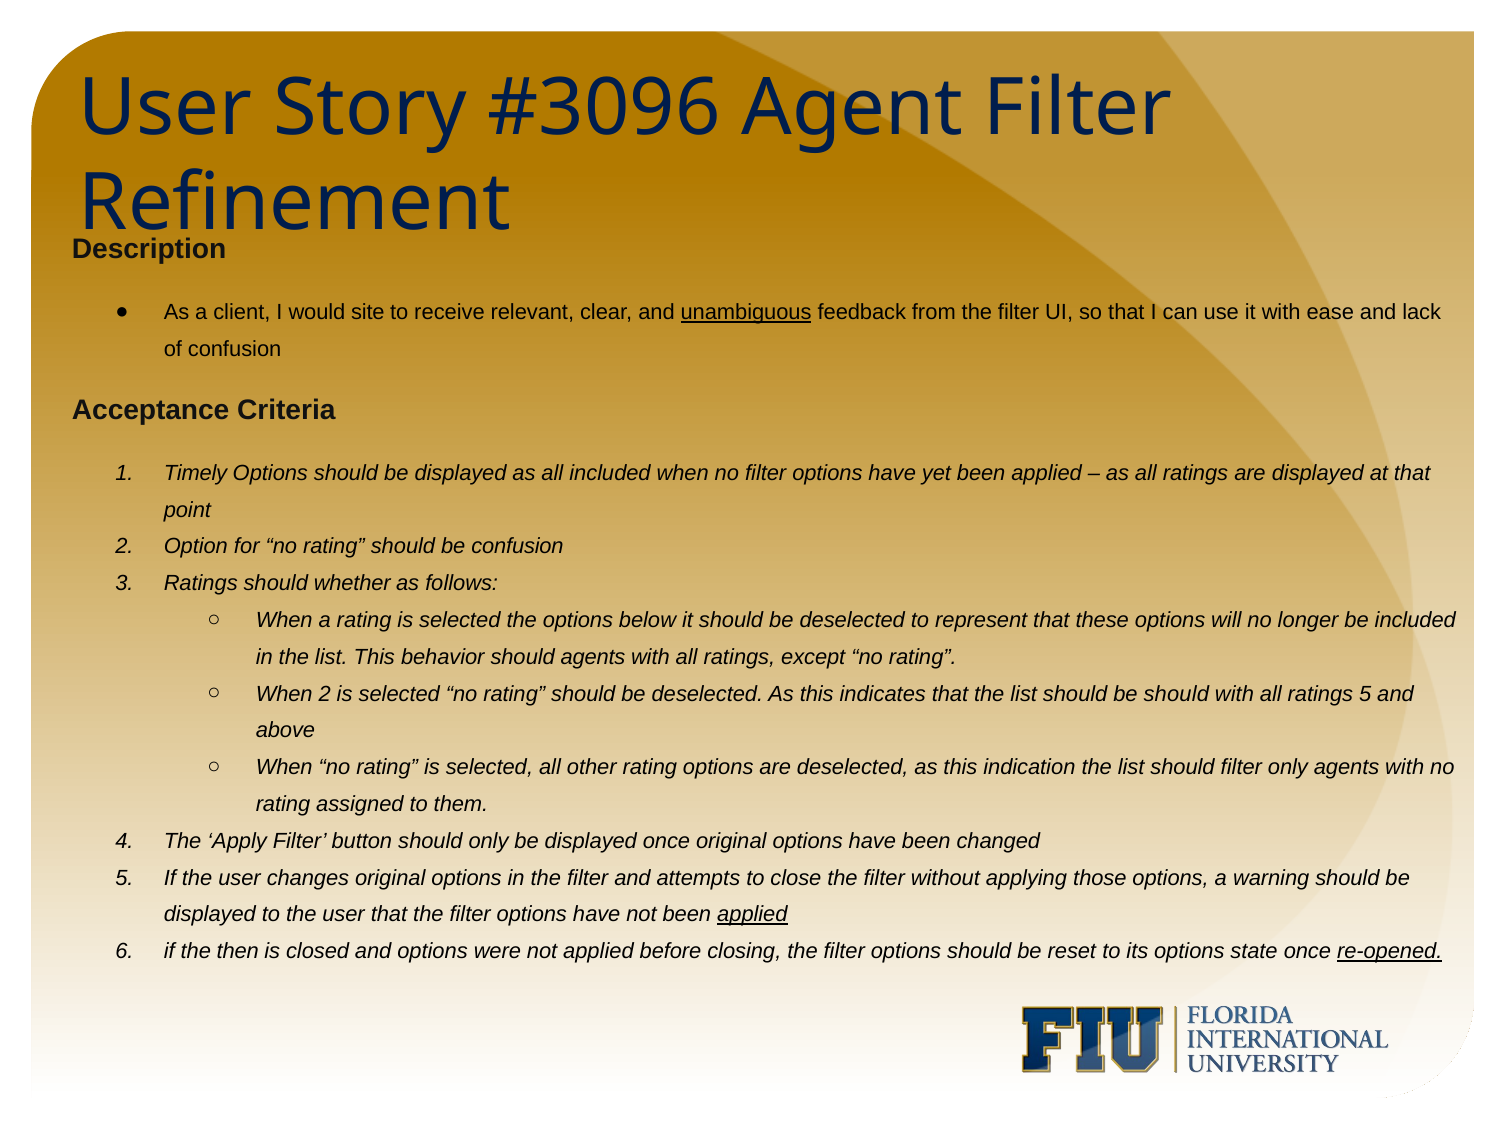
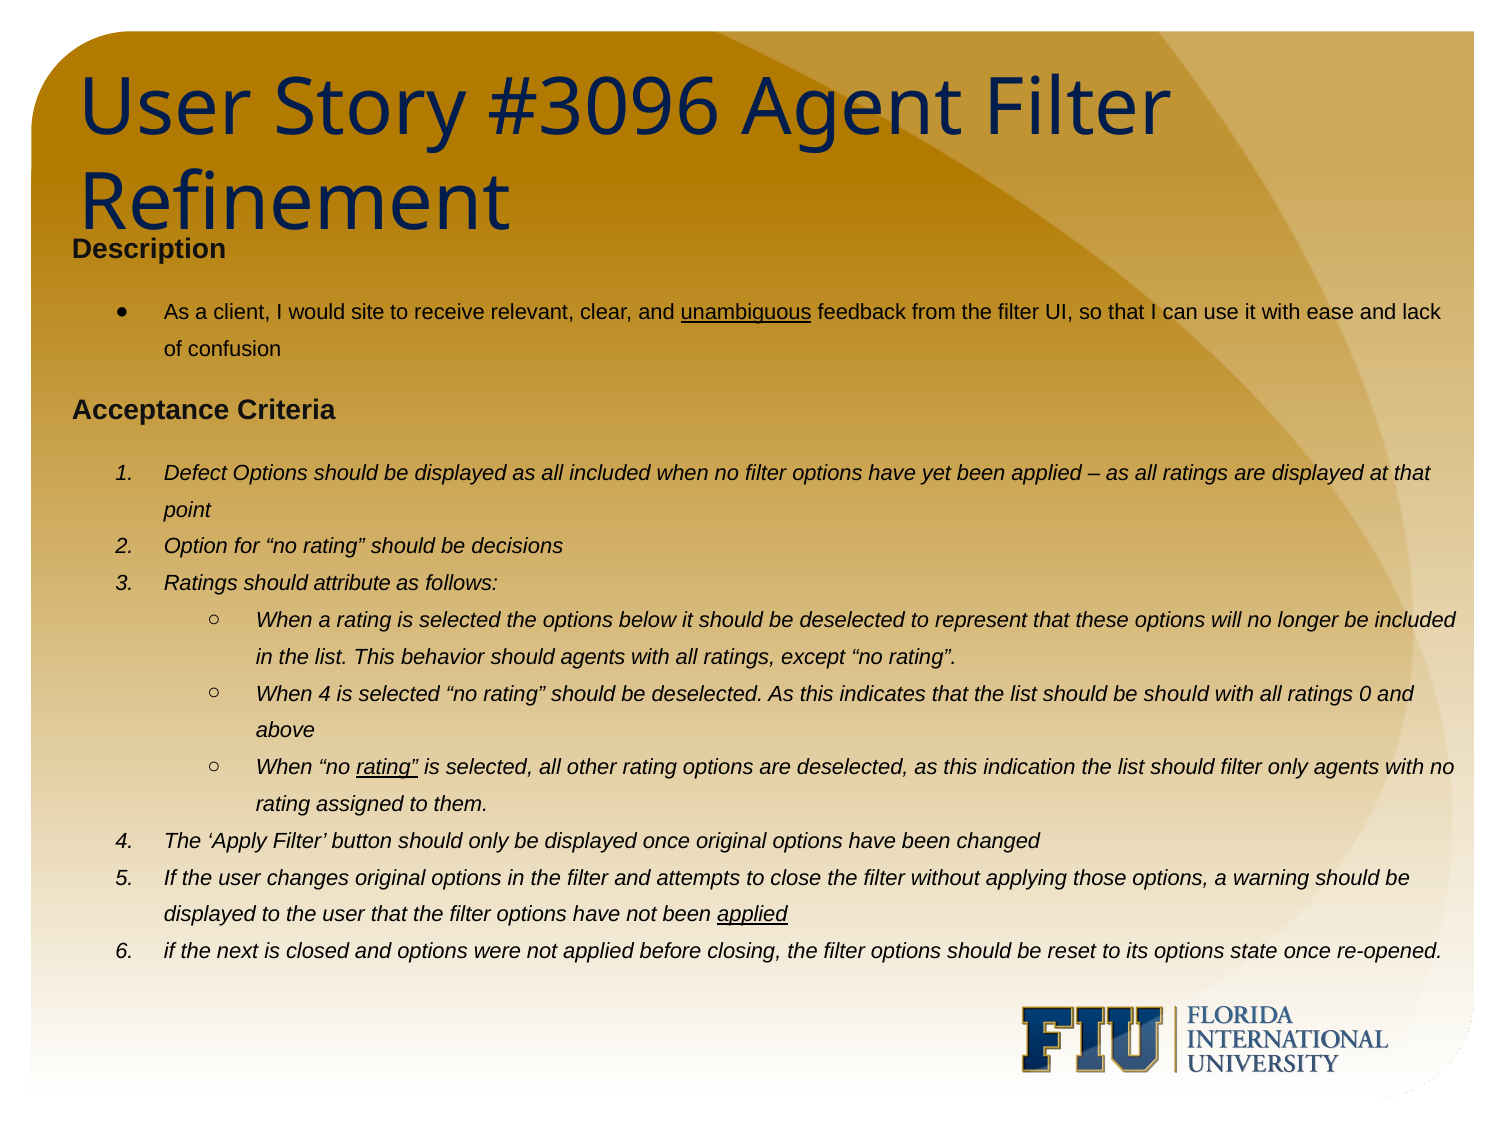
Timely: Timely -> Defect
be confusion: confusion -> decisions
whether: whether -> attribute
When 2: 2 -> 4
ratings 5: 5 -> 0
rating at (387, 767) underline: none -> present
then: then -> next
re-opened underline: present -> none
